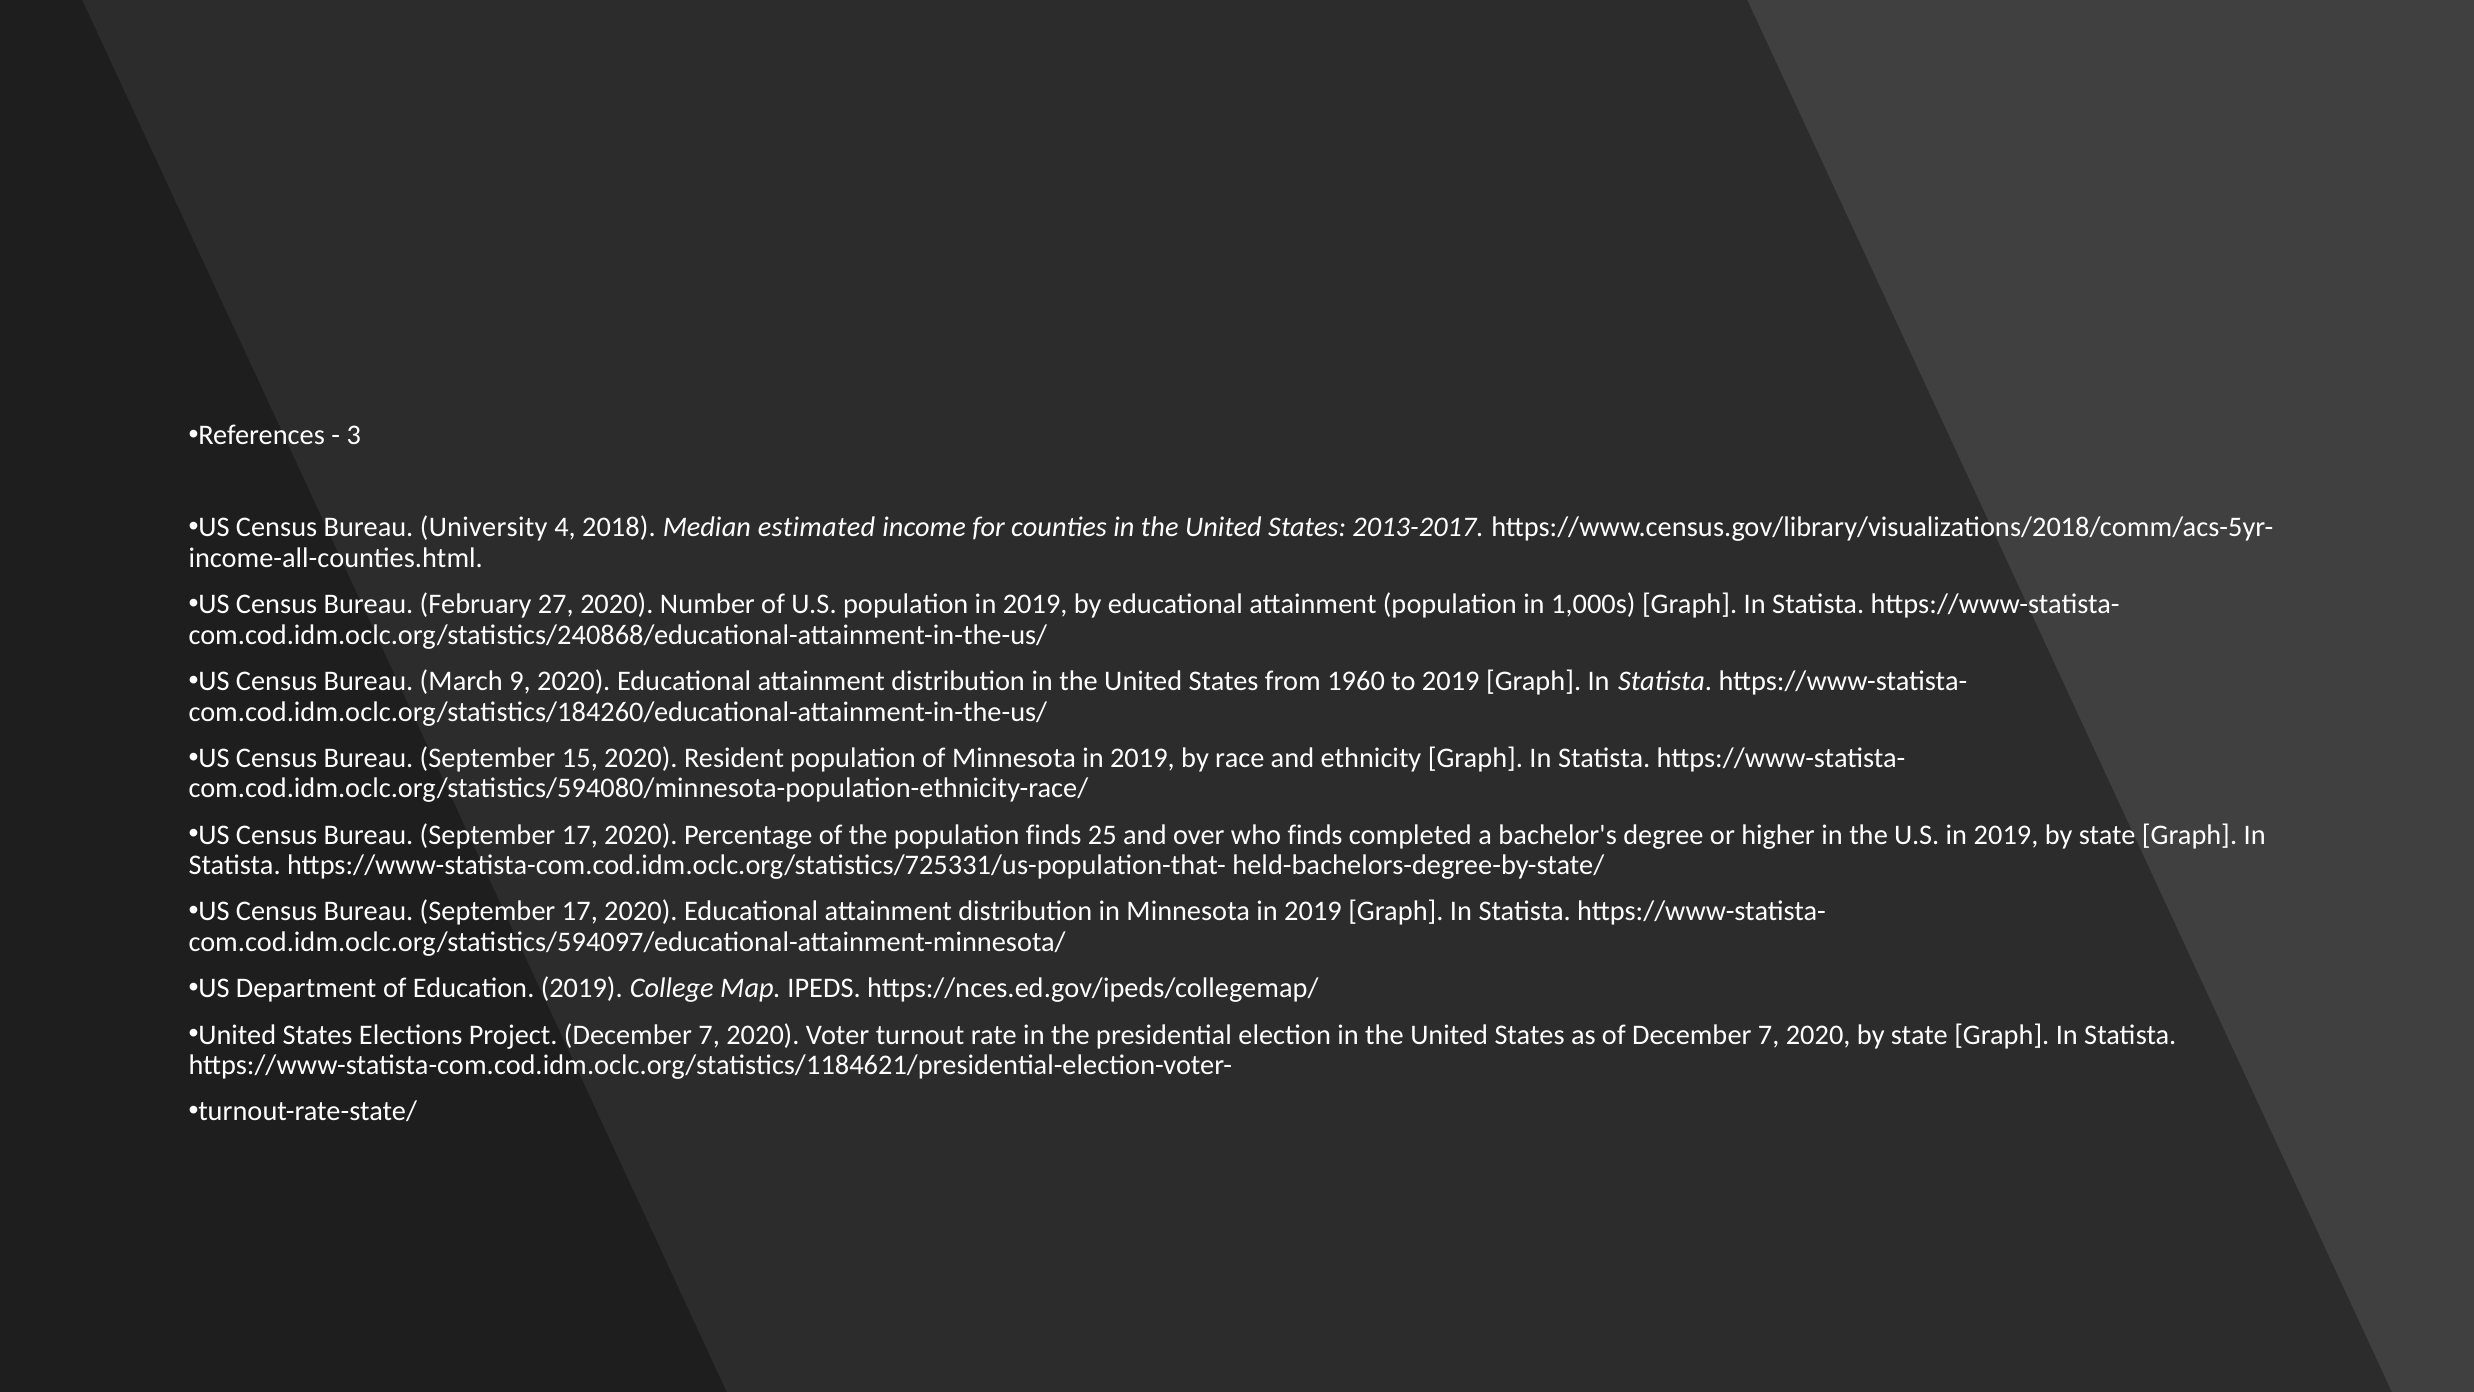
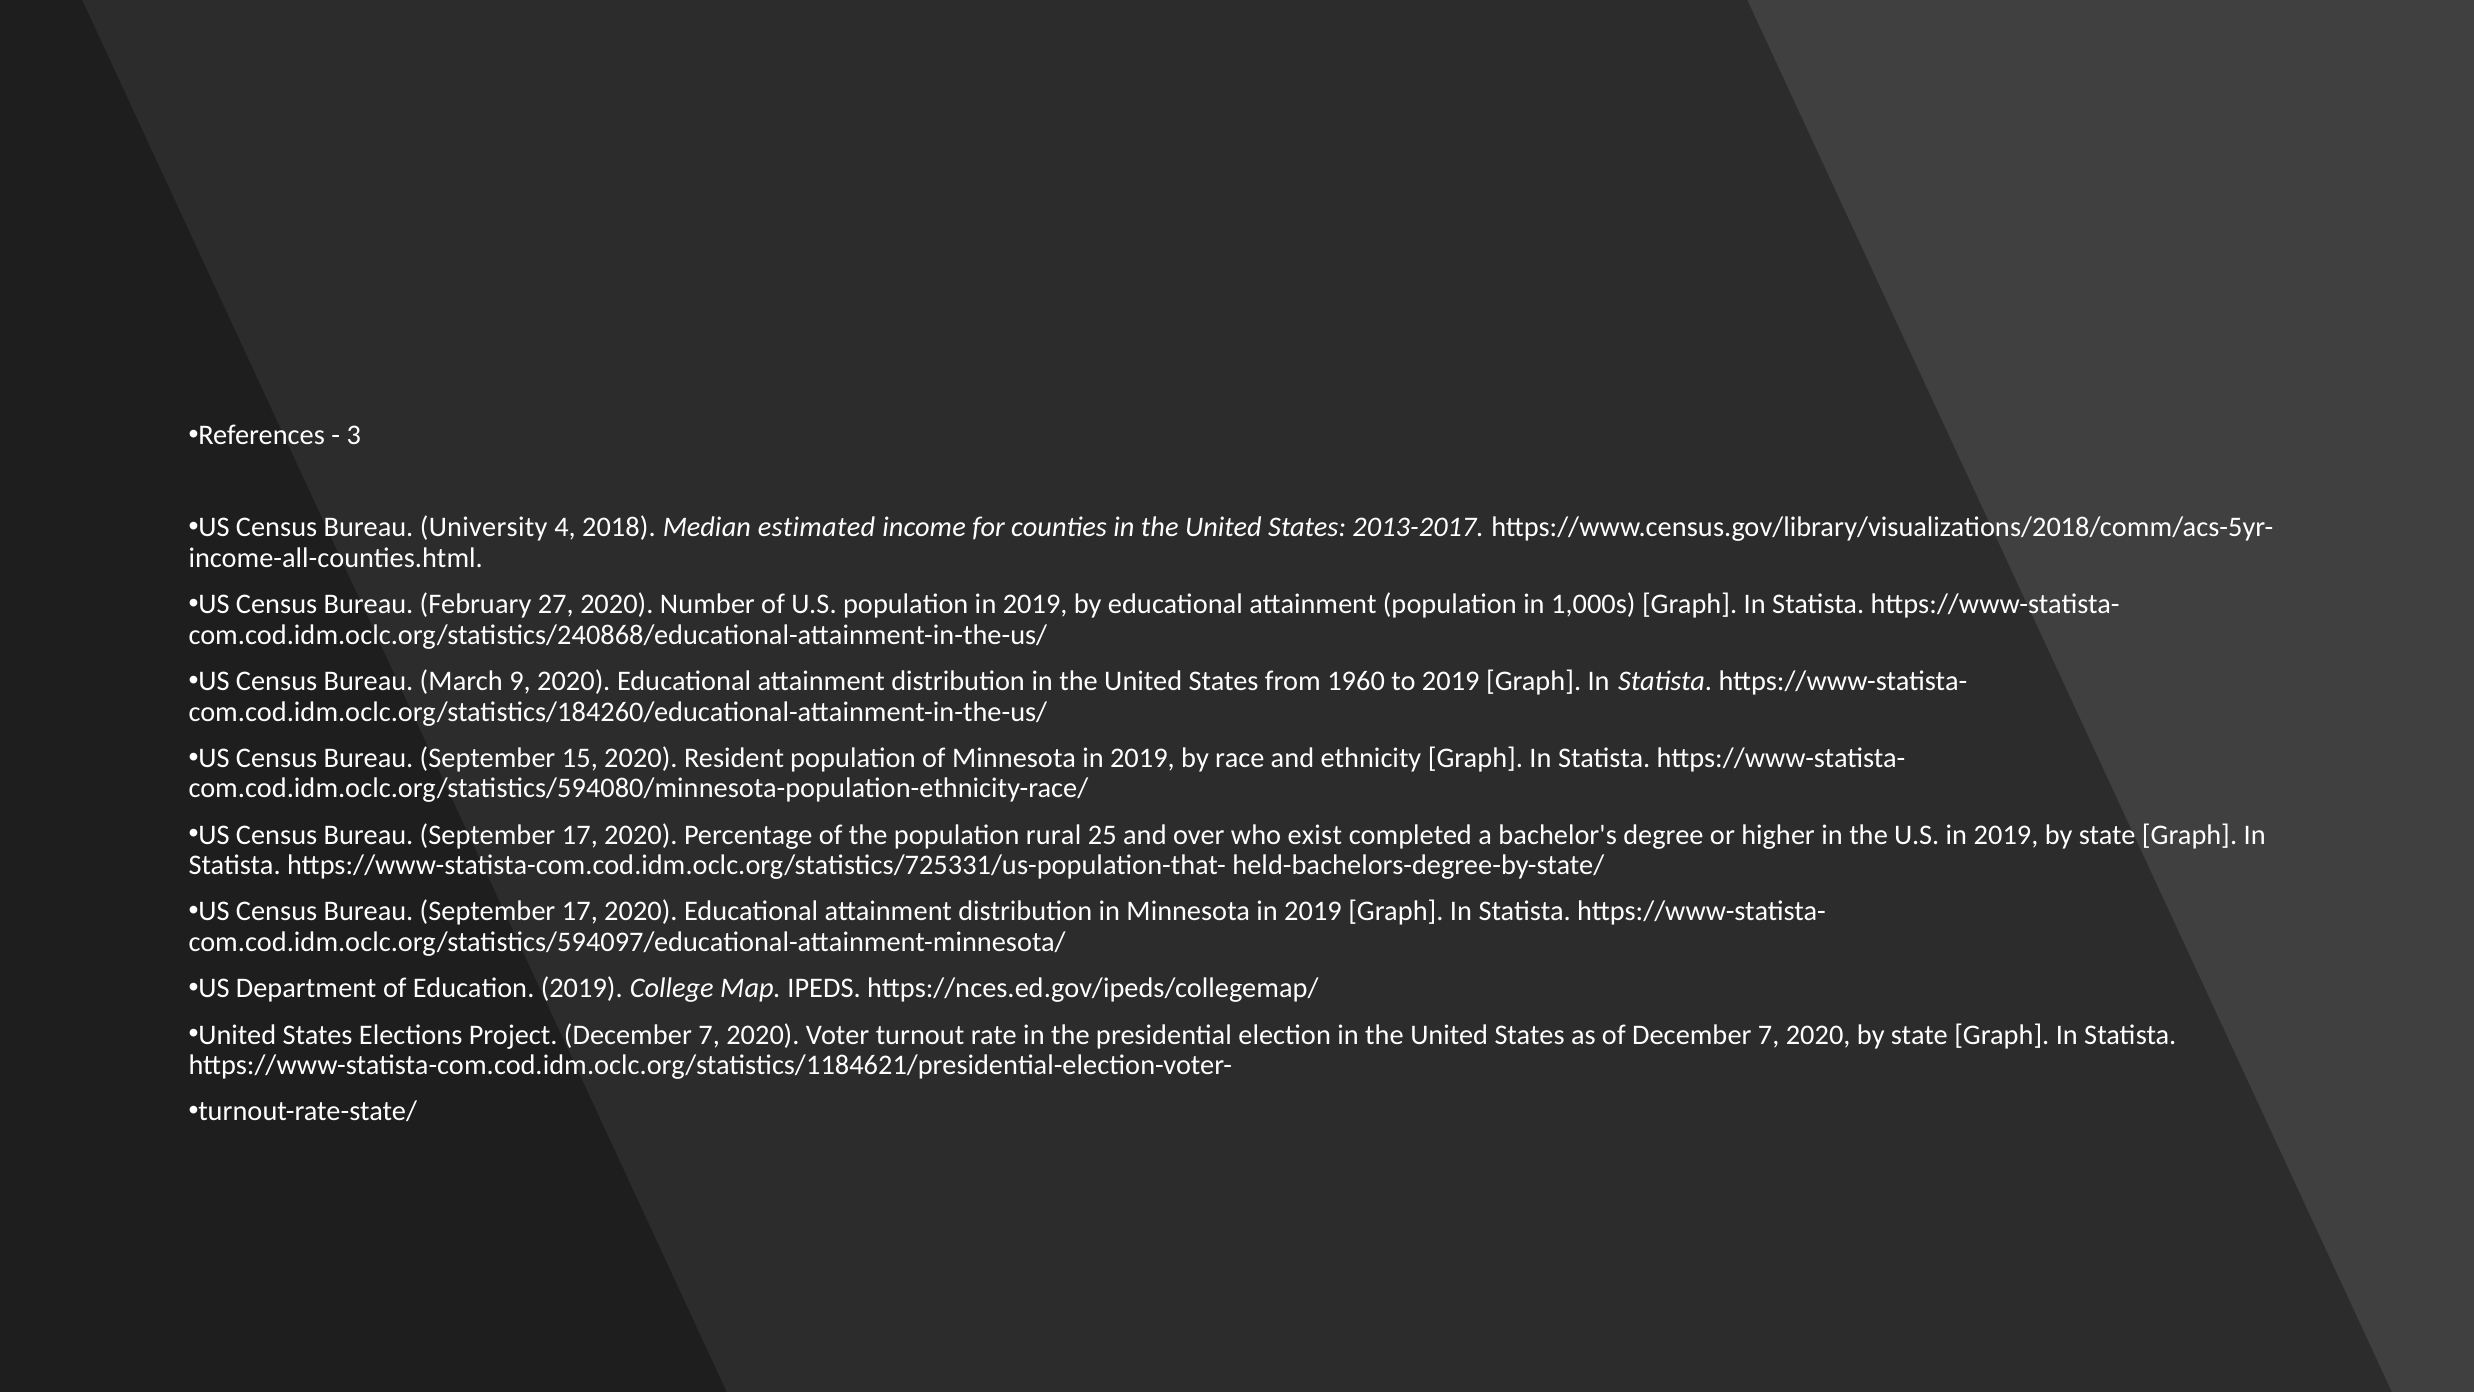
population finds: finds -> rural
who finds: finds -> exist
